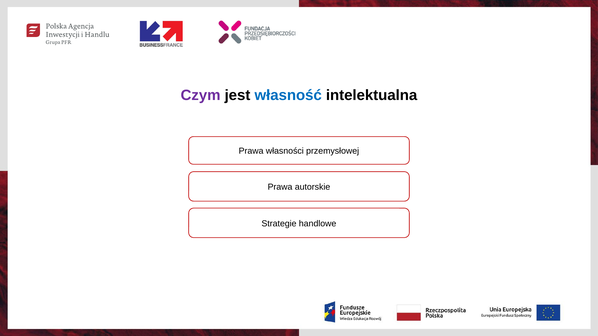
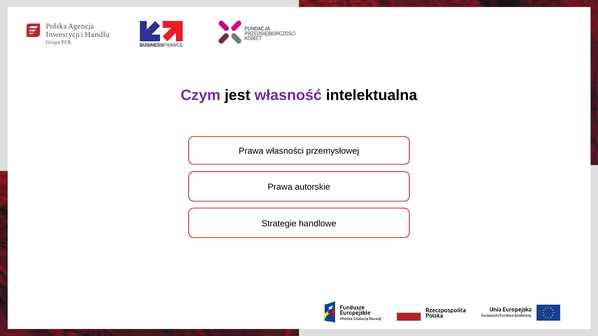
własność colour: blue -> purple
